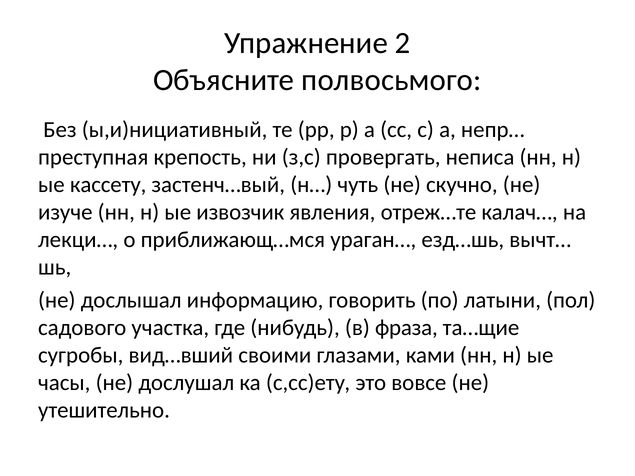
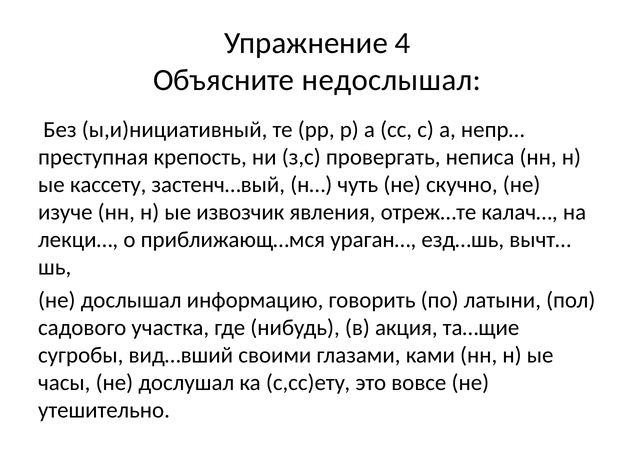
2: 2 -> 4
полвосьмого: полвосьмого -> недослышал
фраза: фраза -> акция
